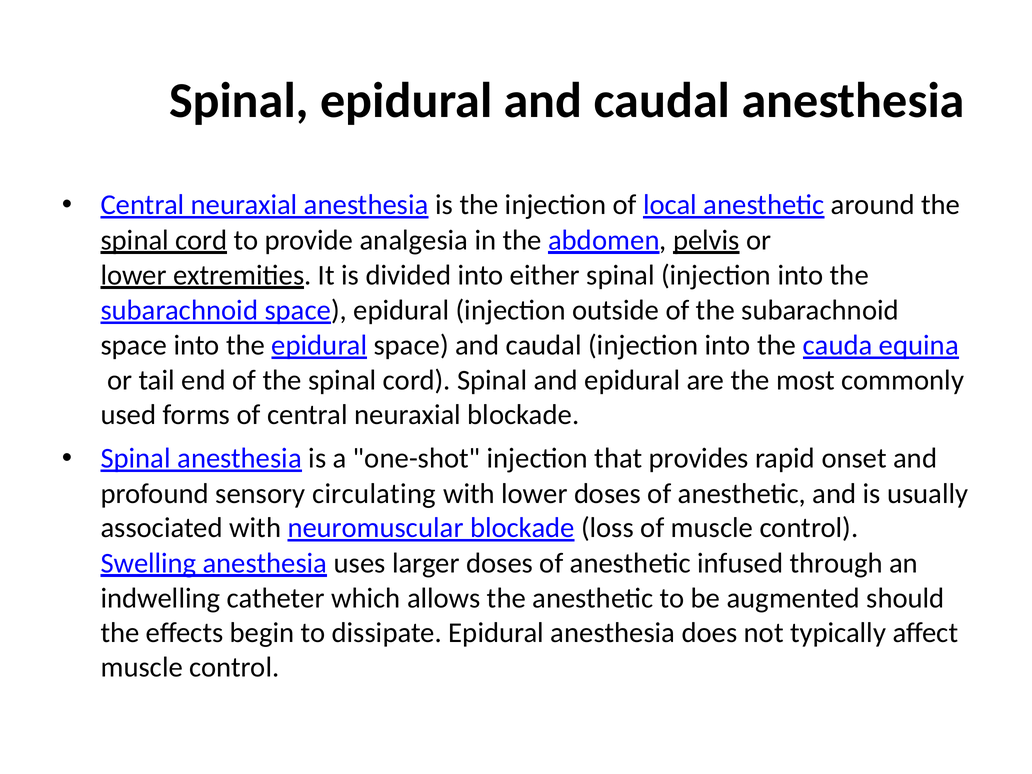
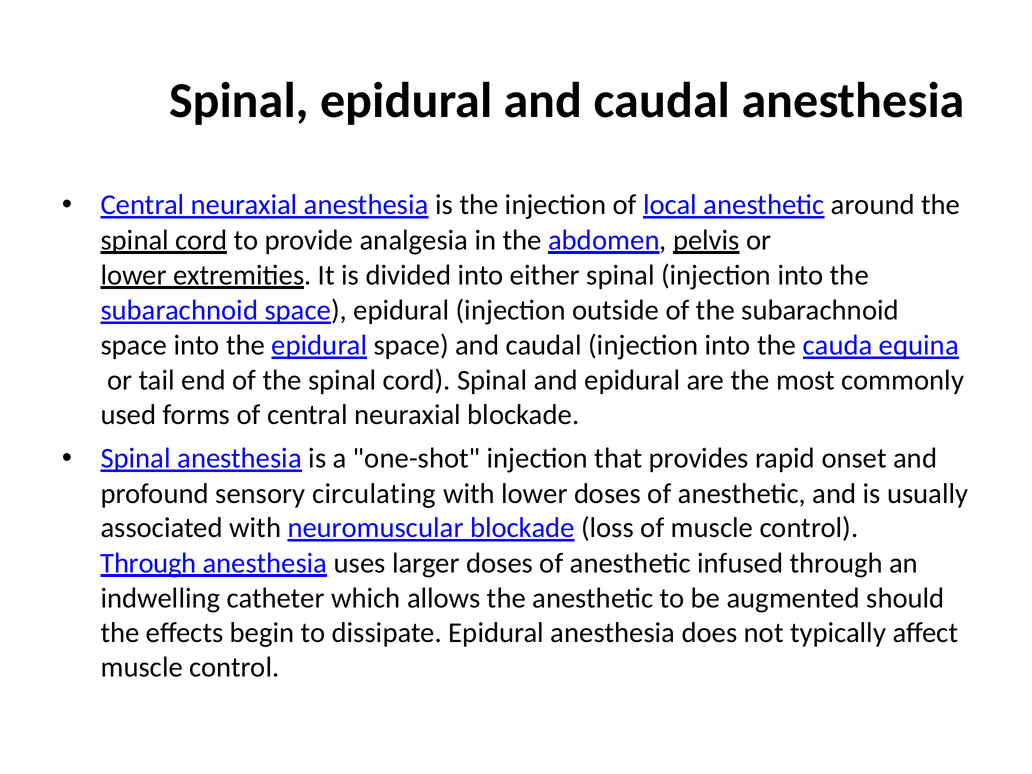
Swelling at (148, 563): Swelling -> Through
